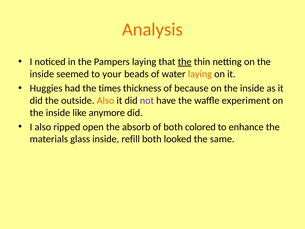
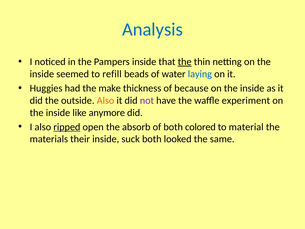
Analysis colour: orange -> blue
Pampers laying: laying -> inside
your: your -> refill
laying at (200, 74) colour: orange -> blue
times: times -> make
ripped underline: none -> present
enhance: enhance -> material
glass: glass -> their
refill: refill -> suck
